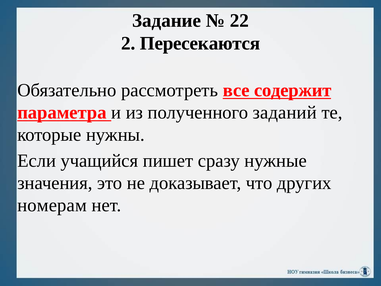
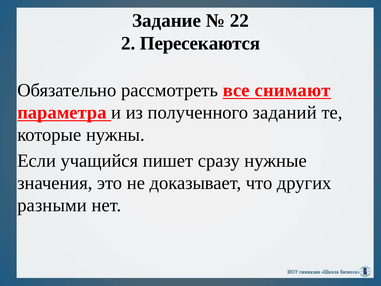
содержит: содержит -> снимают
номерам: номерам -> разными
